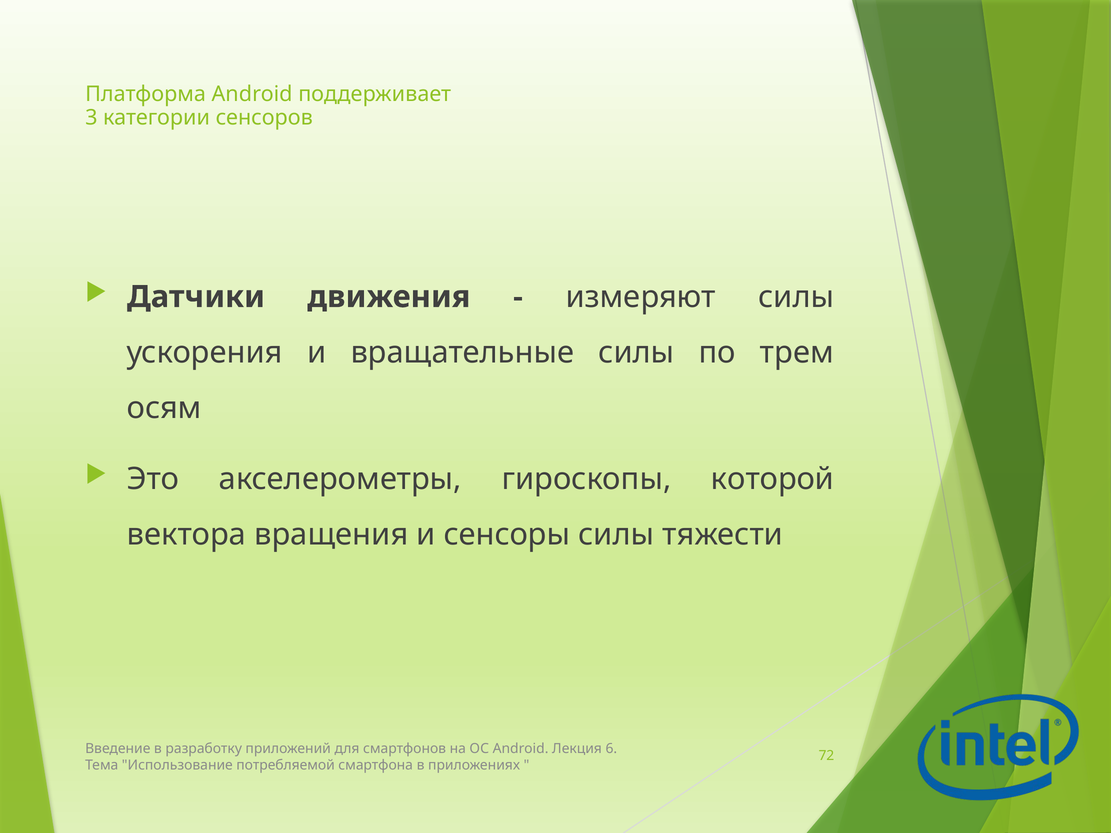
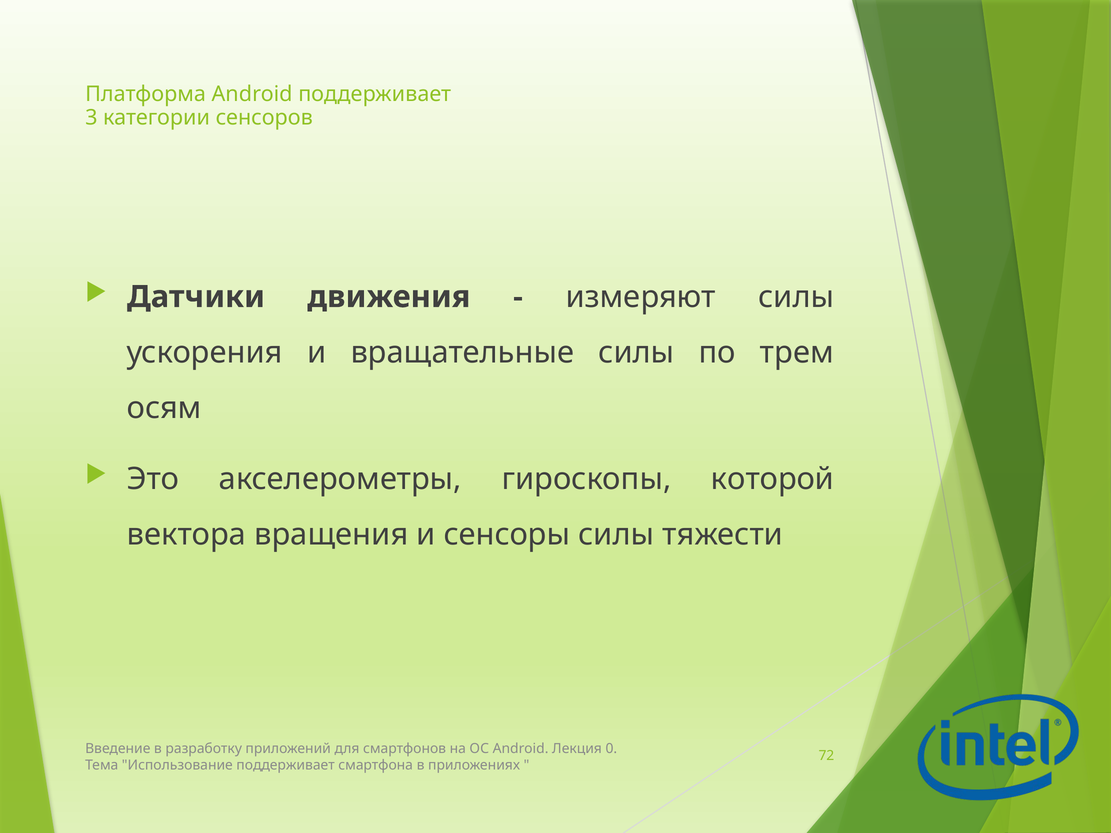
6: 6 -> 0
Использование потребляемой: потребляемой -> поддерживает
